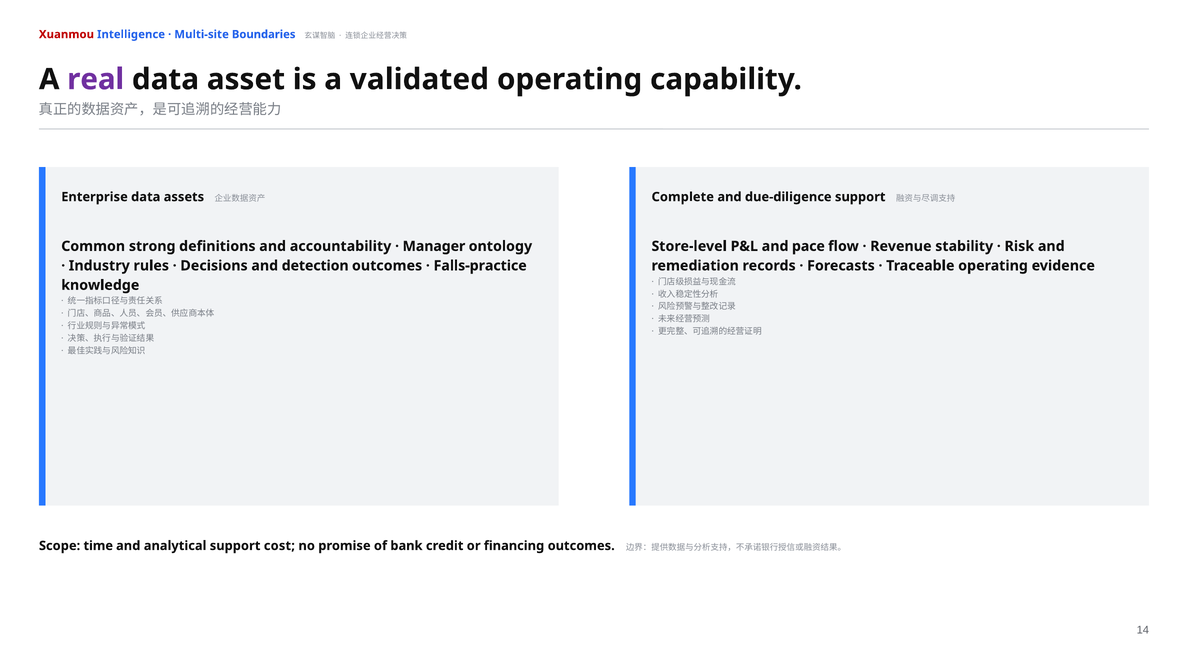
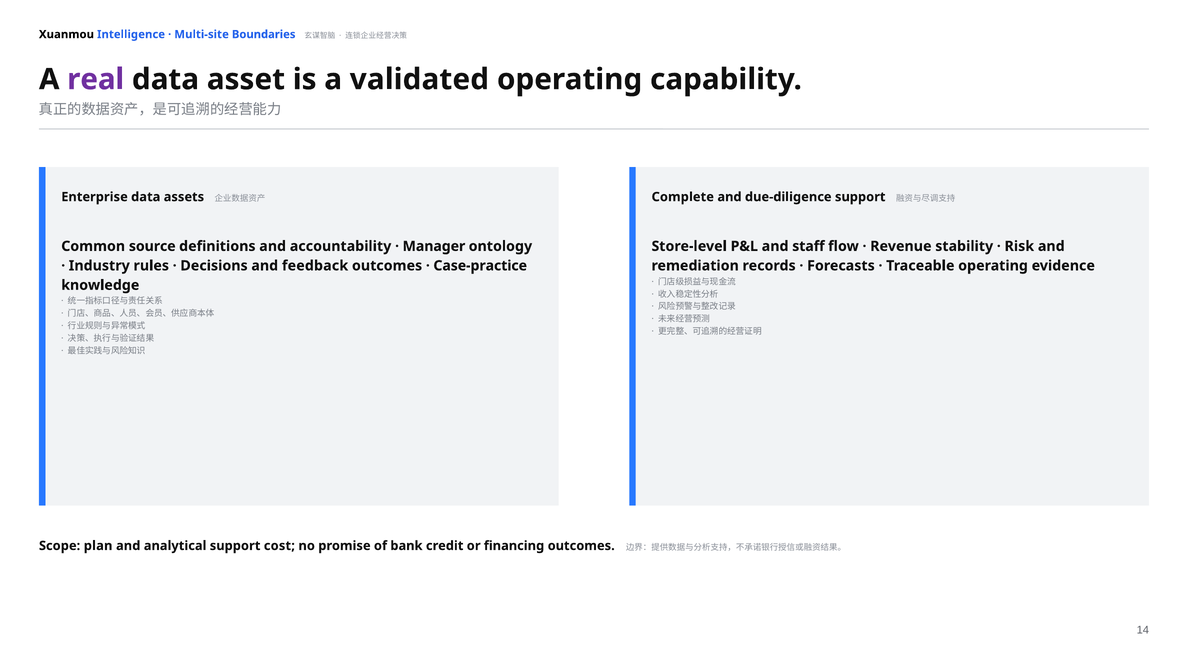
Xuanmou colour: red -> black
strong: strong -> source
pace: pace -> staff
detection: detection -> feedback
Falls-practice: Falls-practice -> Case-practice
time: time -> plan
